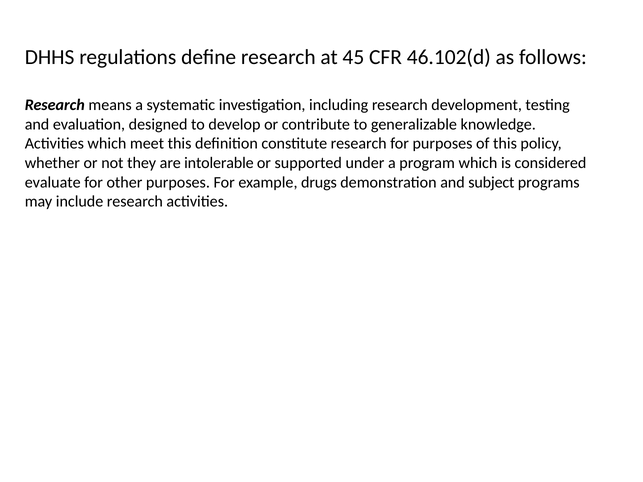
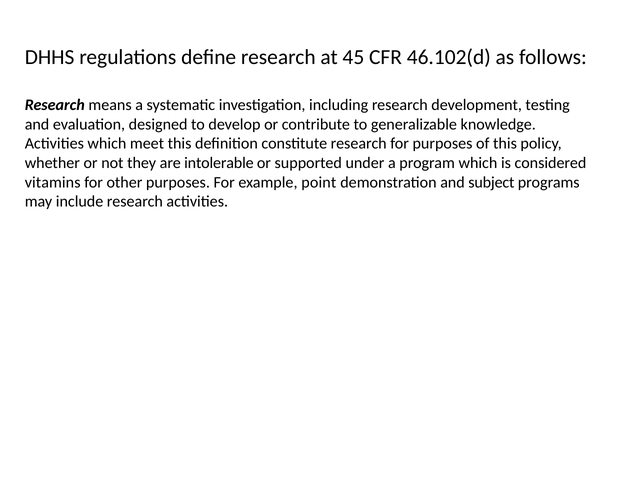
evaluate: evaluate -> vitamins
drugs: drugs -> point
